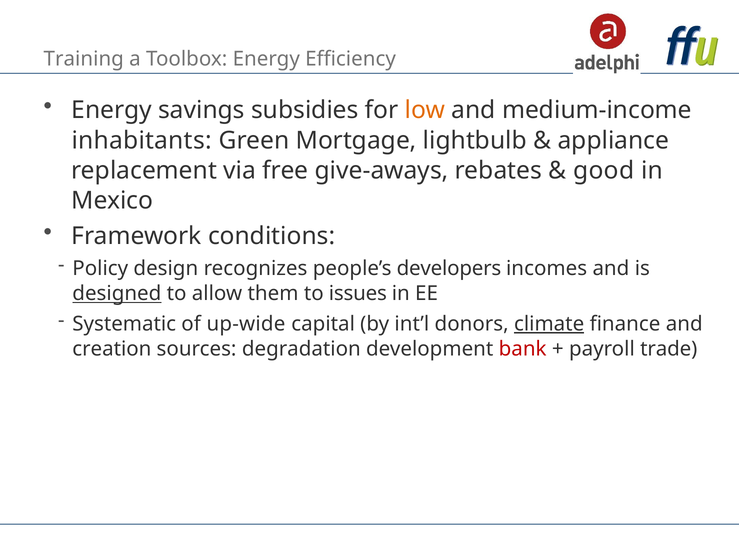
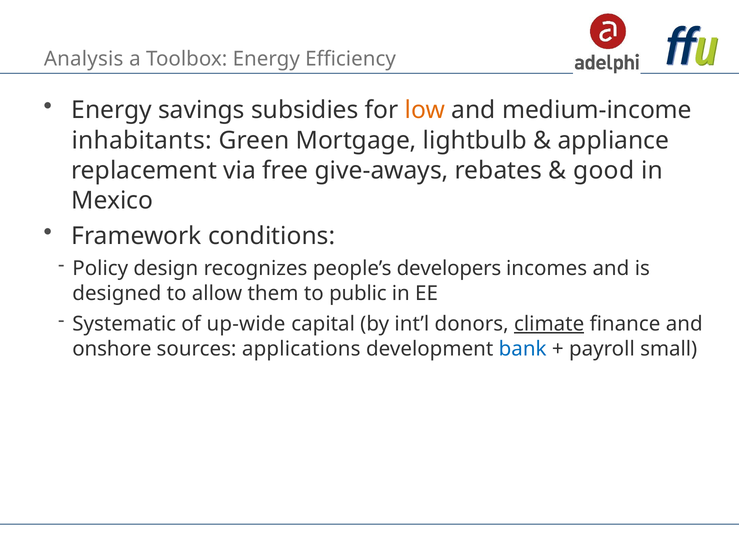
Training: Training -> Analysis
designed underline: present -> none
issues: issues -> public
creation: creation -> onshore
degradation: degradation -> applications
bank colour: red -> blue
trade: trade -> small
